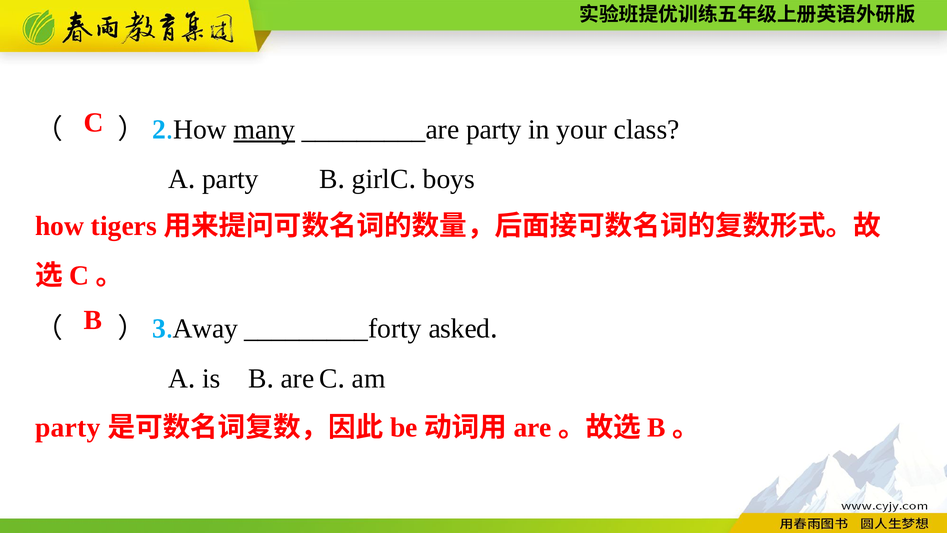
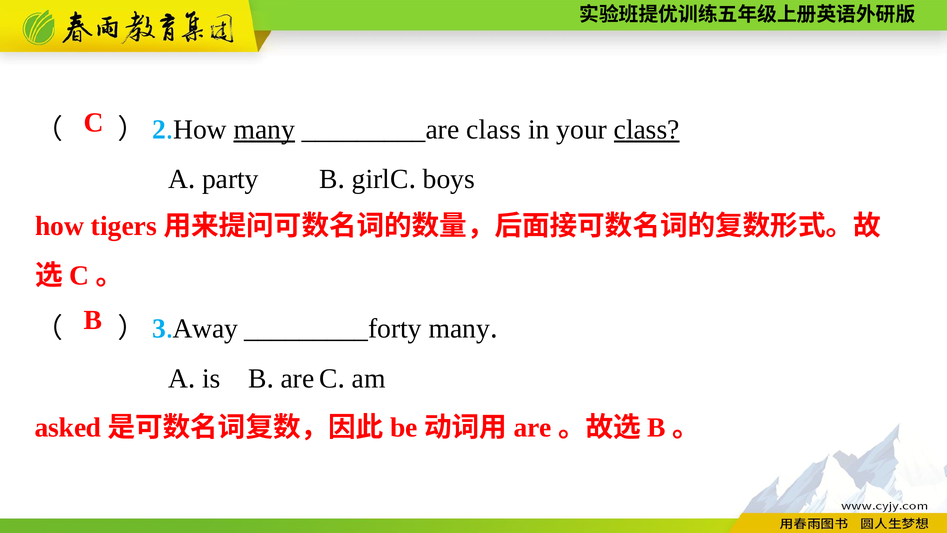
_________are party: party -> class
class at (647, 129) underline: none -> present
_________forty asked: asked -> many
party at (68, 427): party -> asked
